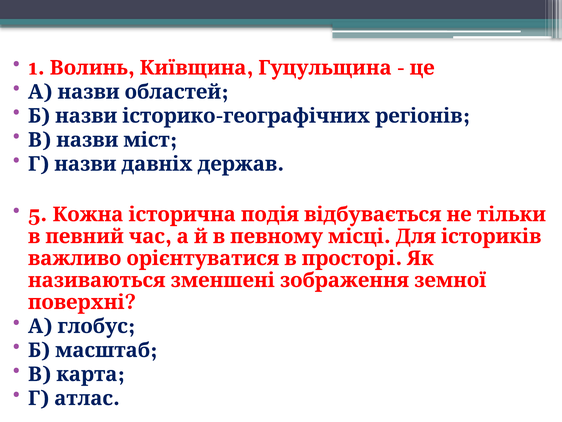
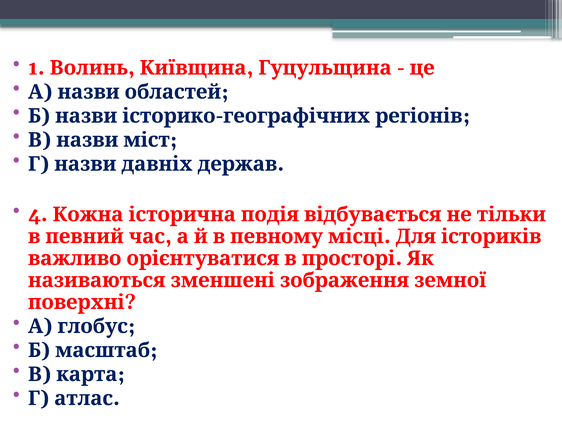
5: 5 -> 4
